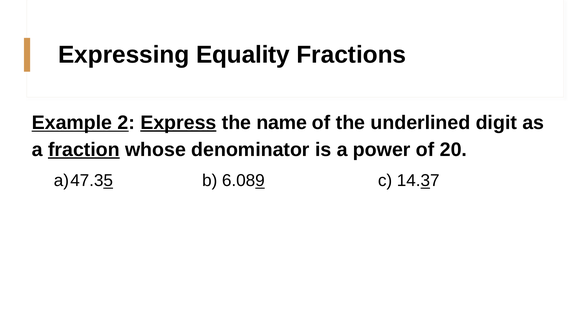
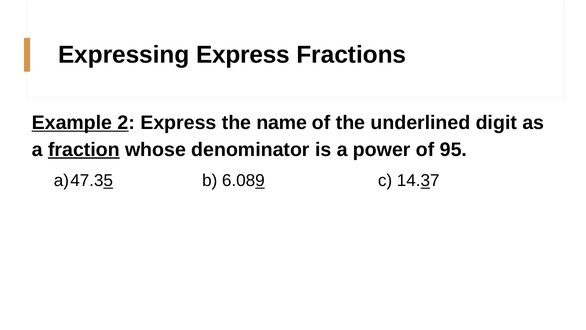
Expressing Equality: Equality -> Express
Express at (178, 122) underline: present -> none
20: 20 -> 95
